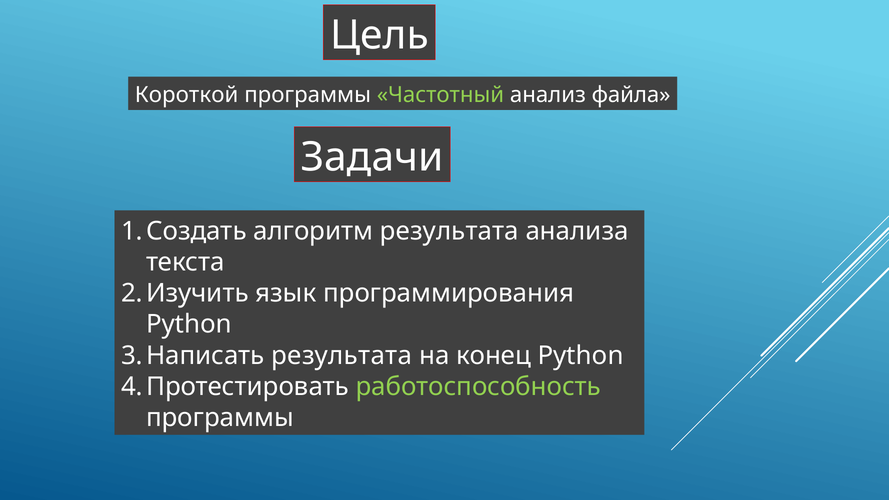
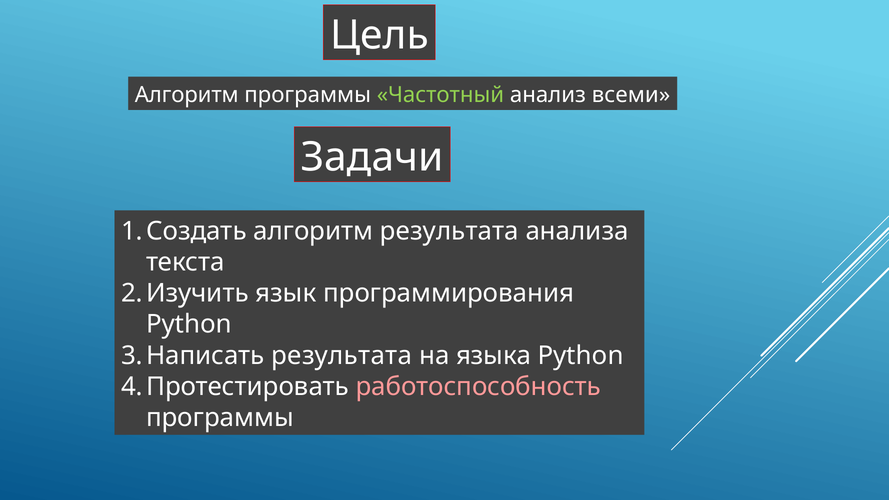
Короткой at (187, 95): Короткой -> Алгоритм
файла: файла -> всеми
конец: конец -> языка
работоспособность colour: light green -> pink
